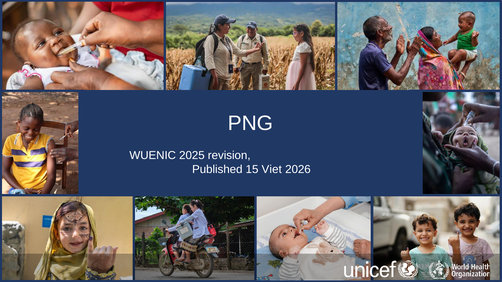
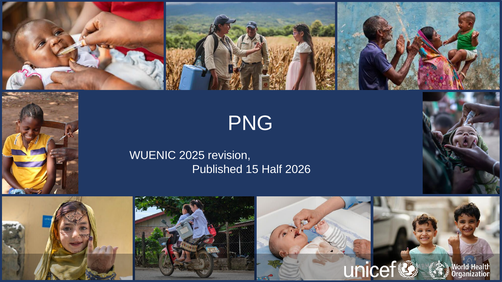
Viet: Viet -> Half
